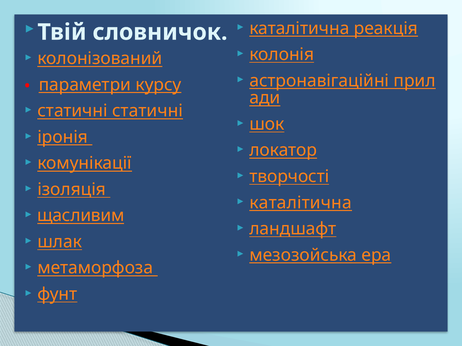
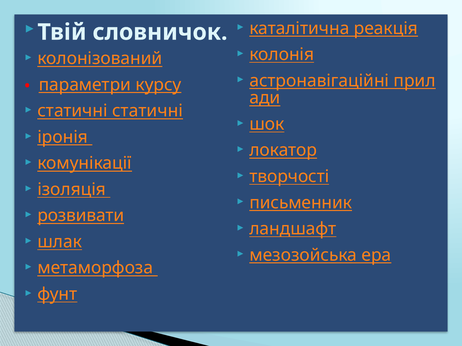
каталітична at (301, 203): каталітична -> письменник
щасливим: щасливим -> розвивати
